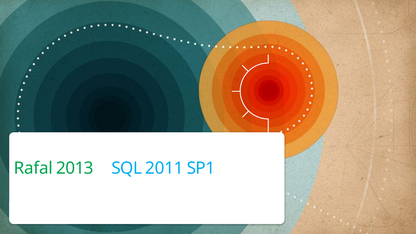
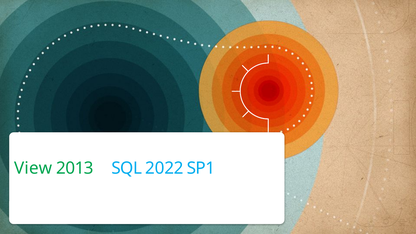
Rafal: Rafal -> View
2011: 2011 -> 2022
